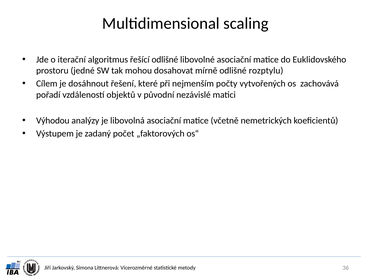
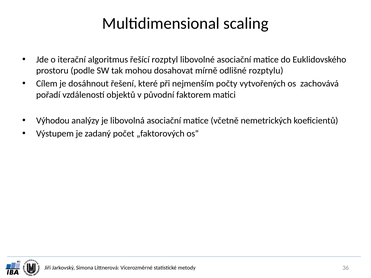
řešící odlišné: odlišné -> rozptyl
jedné: jedné -> podle
nezávislé: nezávislé -> faktorem
